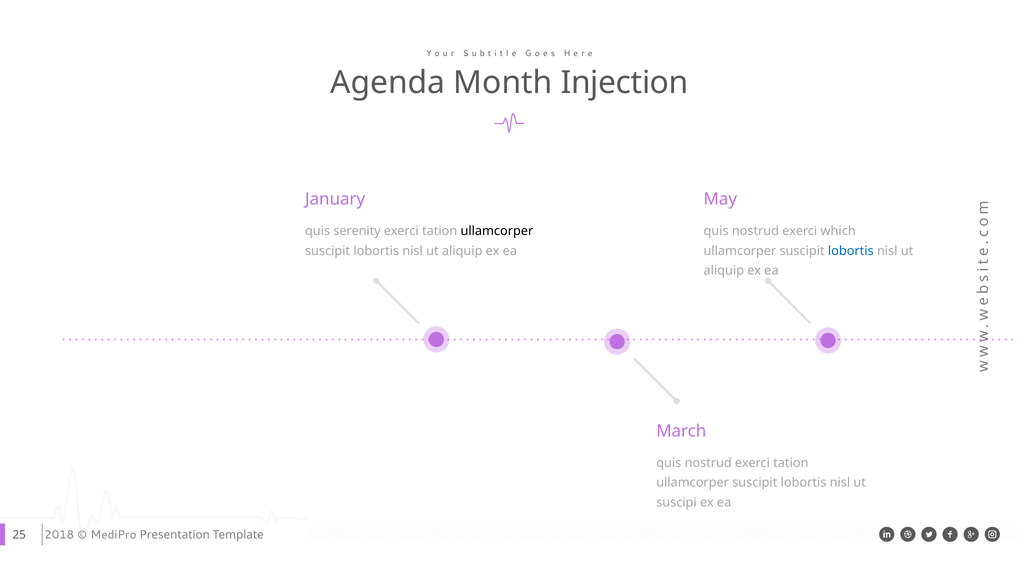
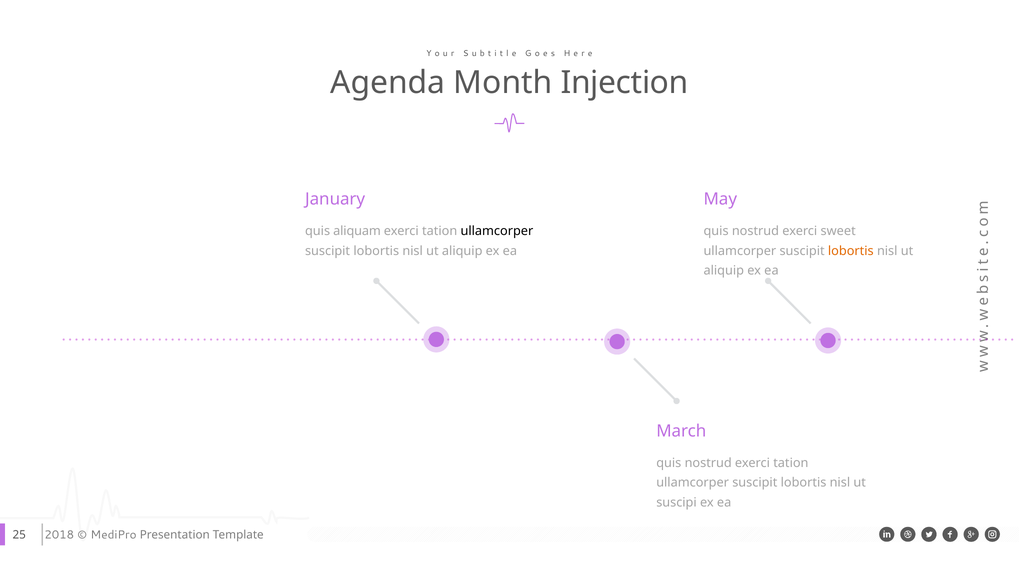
serenity: serenity -> aliquam
which: which -> sweet
lobortis at (851, 251) colour: blue -> orange
